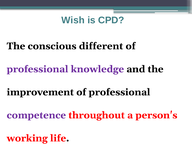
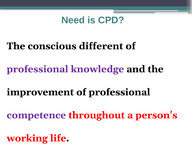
Wish: Wish -> Need
